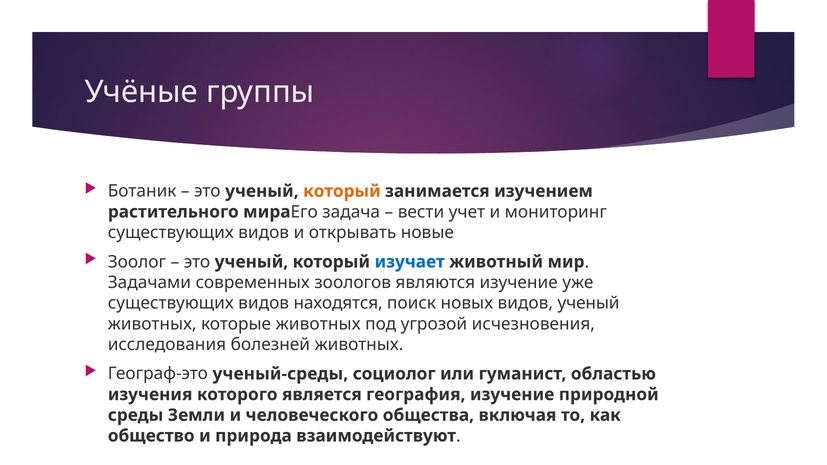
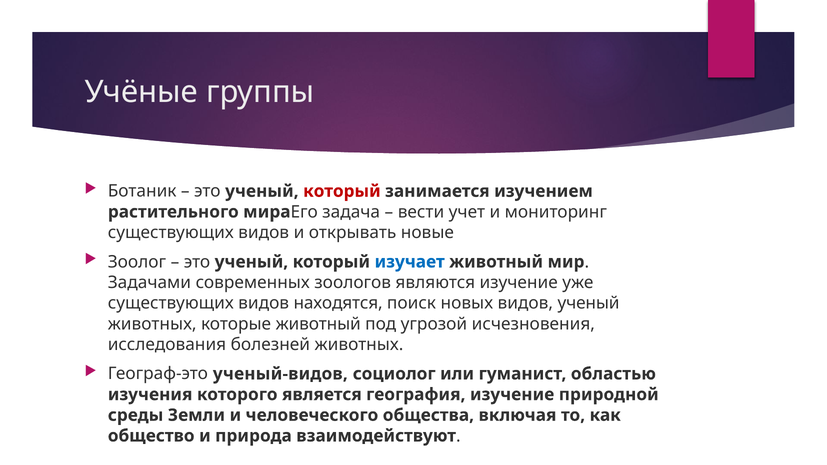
который at (342, 191) colour: orange -> red
которые животных: животных -> животный
ученый-среды: ученый-среды -> ученый-видов
